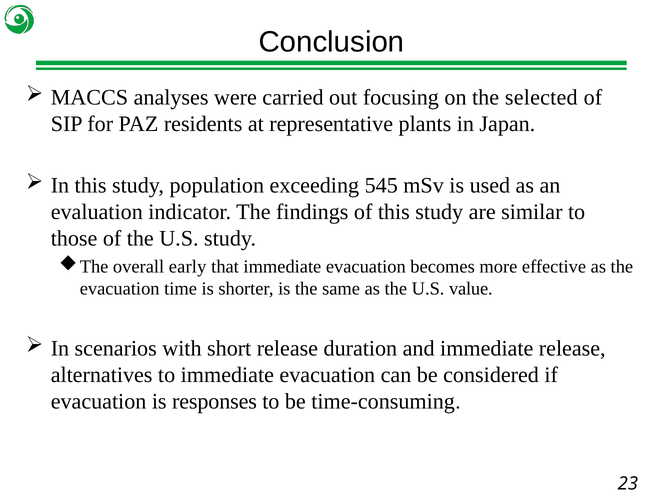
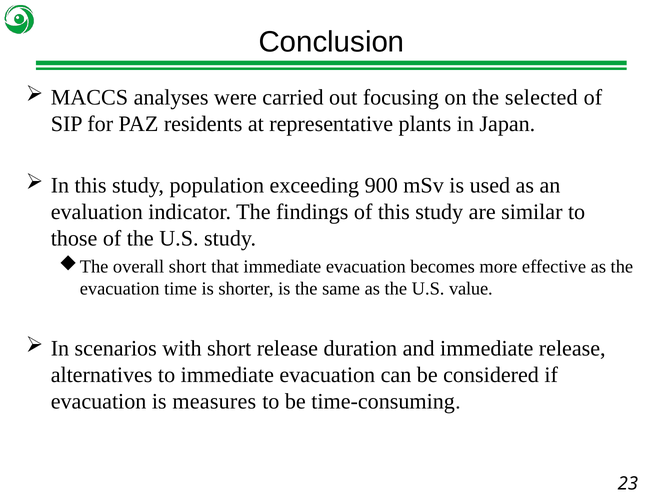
545: 545 -> 900
overall early: early -> short
responses: responses -> measures
